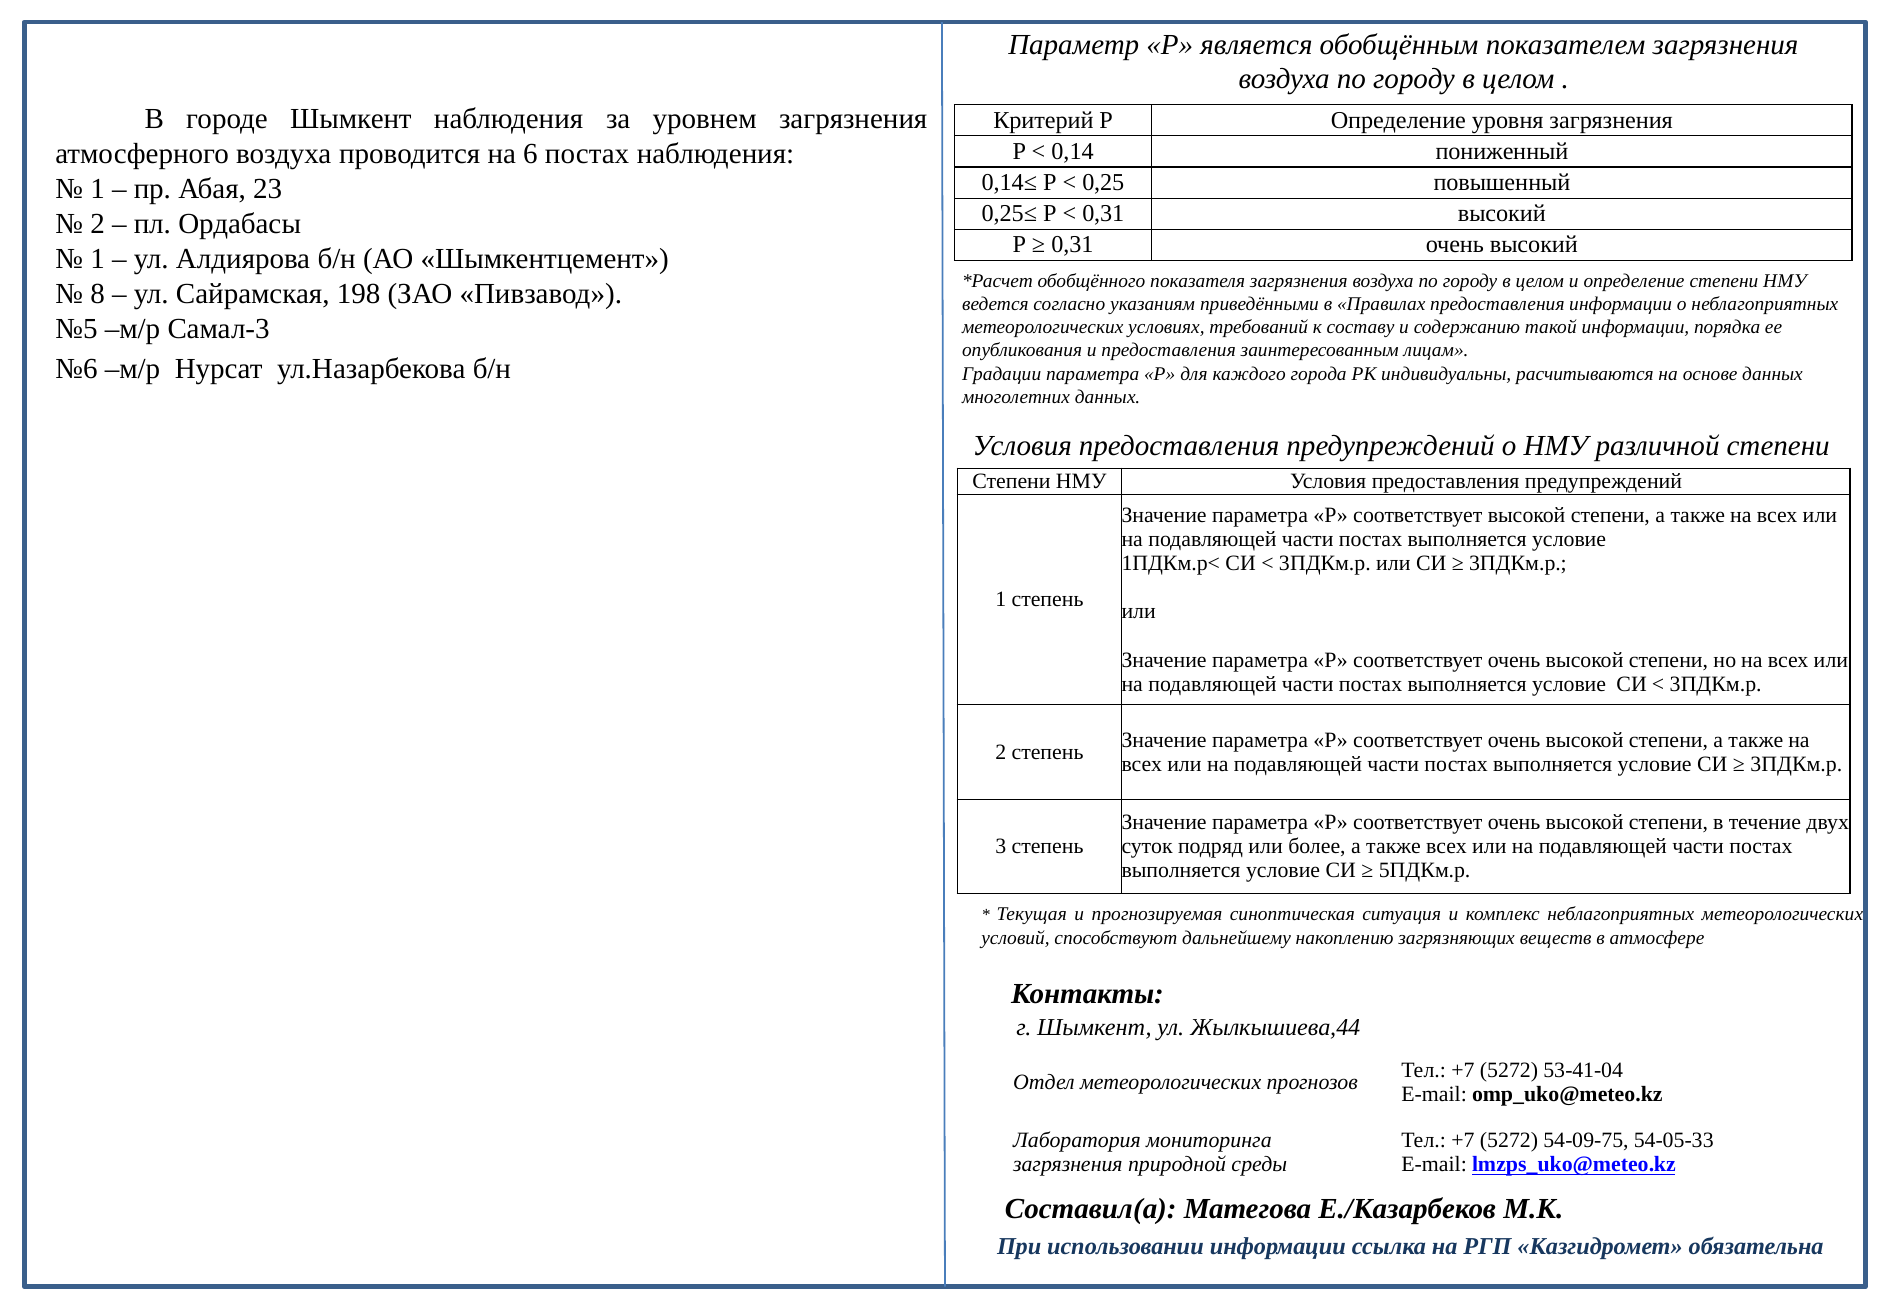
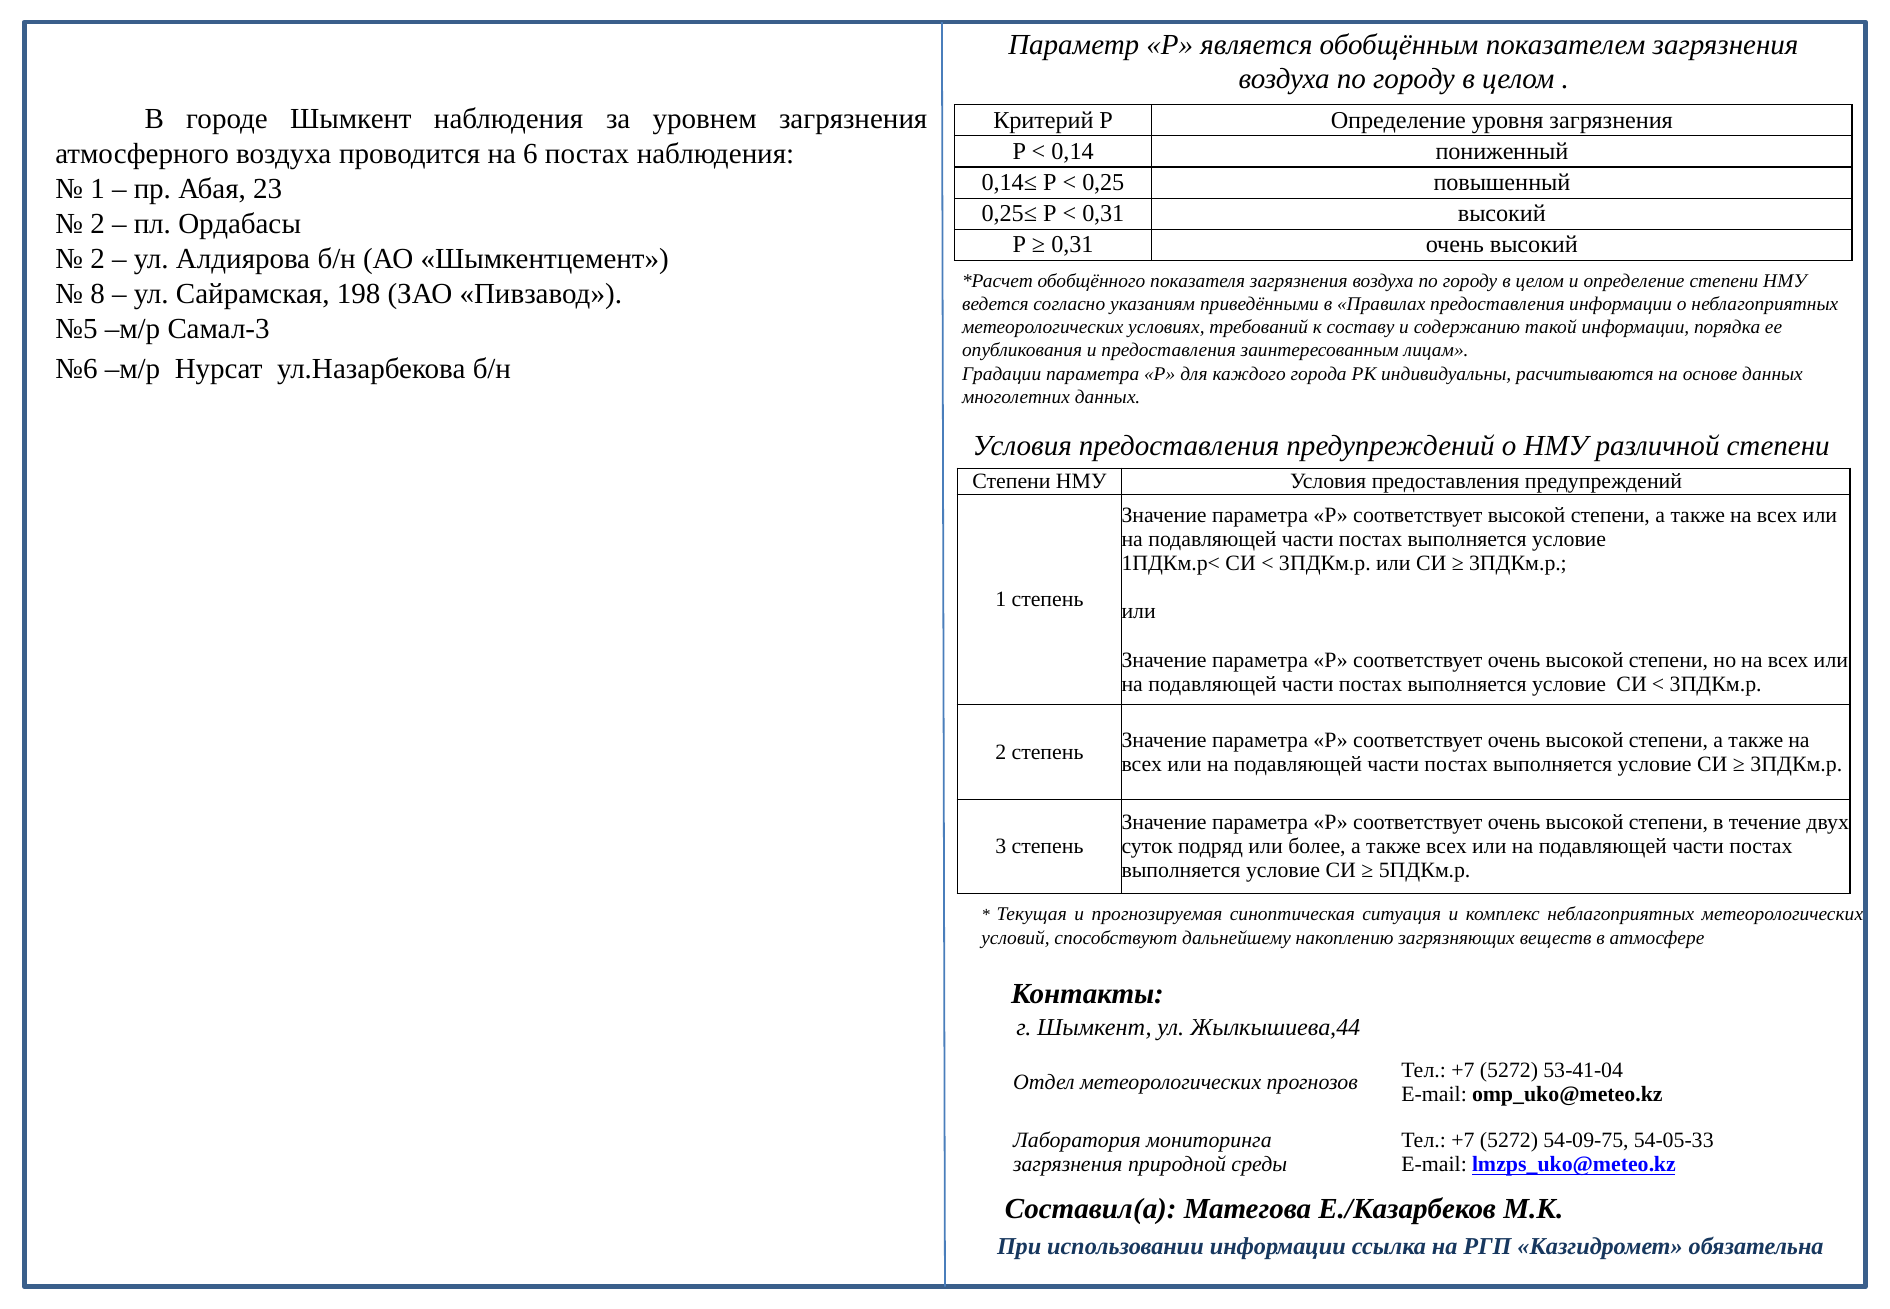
1 at (98, 259): 1 -> 2
